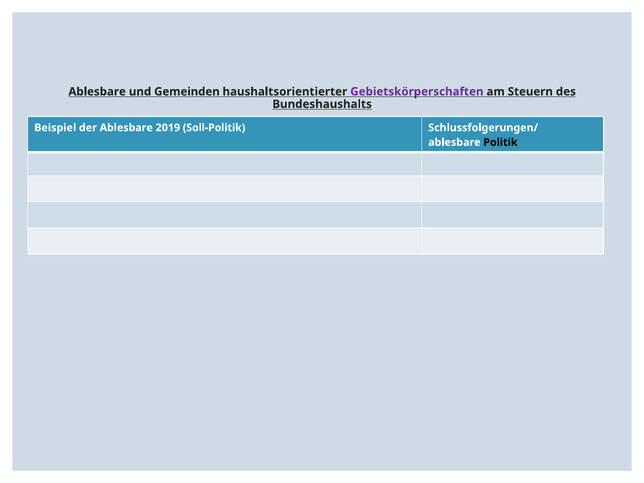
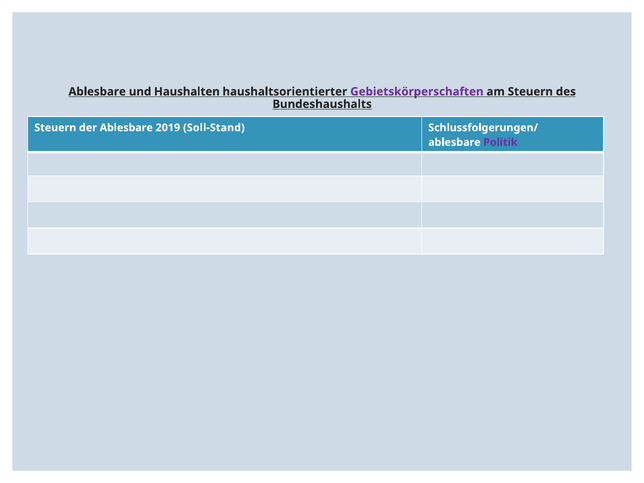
Gemeinden: Gemeinden -> Haushalten
Beispiel at (55, 128): Beispiel -> Steuern
Soll-Politik: Soll-Politik -> Soll-Stand
Politik colour: black -> purple
